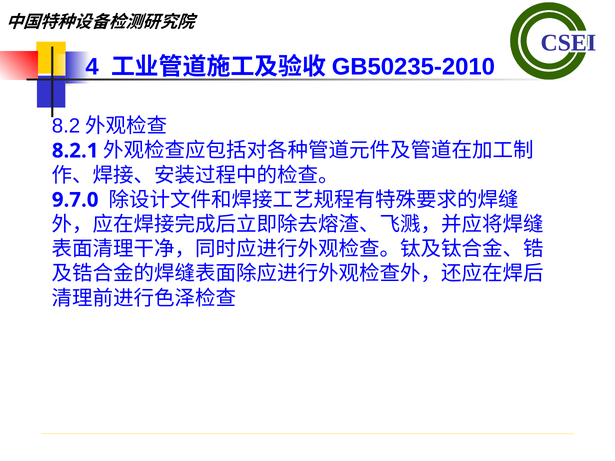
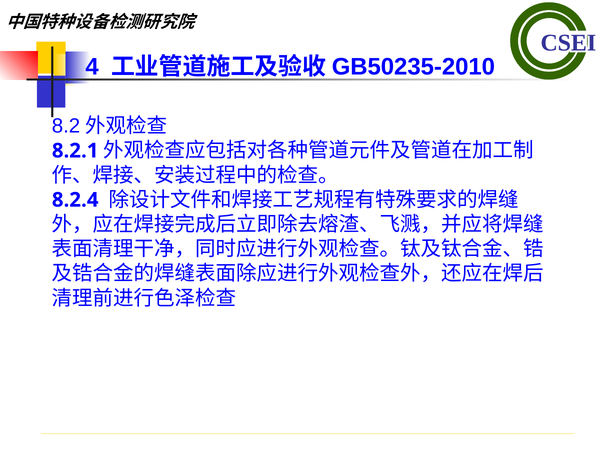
9.7.0: 9.7.0 -> 8.2.4
